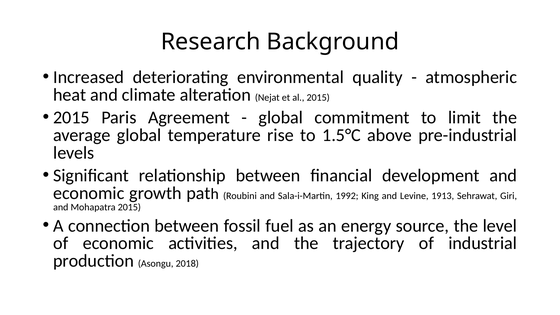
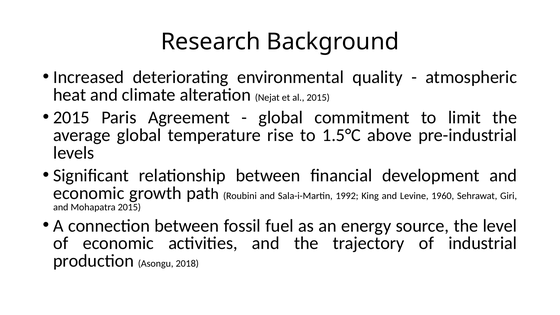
1913: 1913 -> 1960
